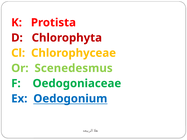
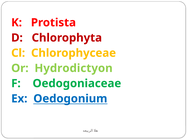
Scenedesmus: Scenedesmus -> Hydrodictyon
